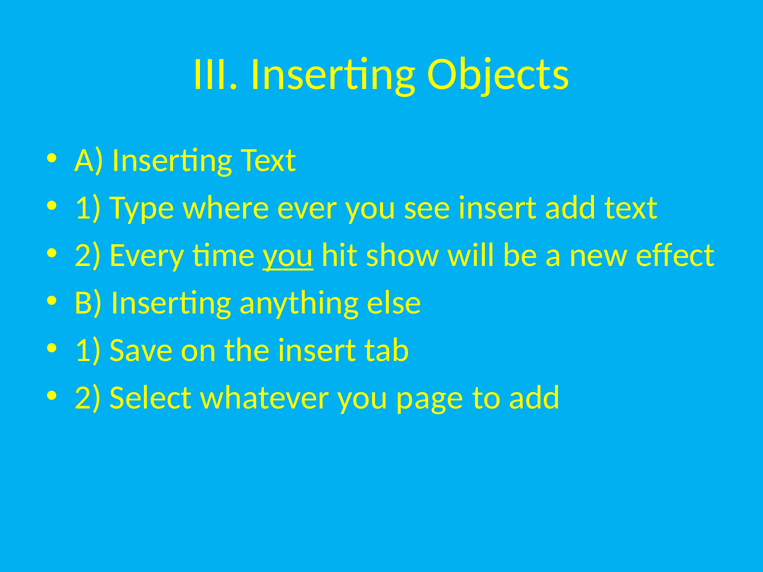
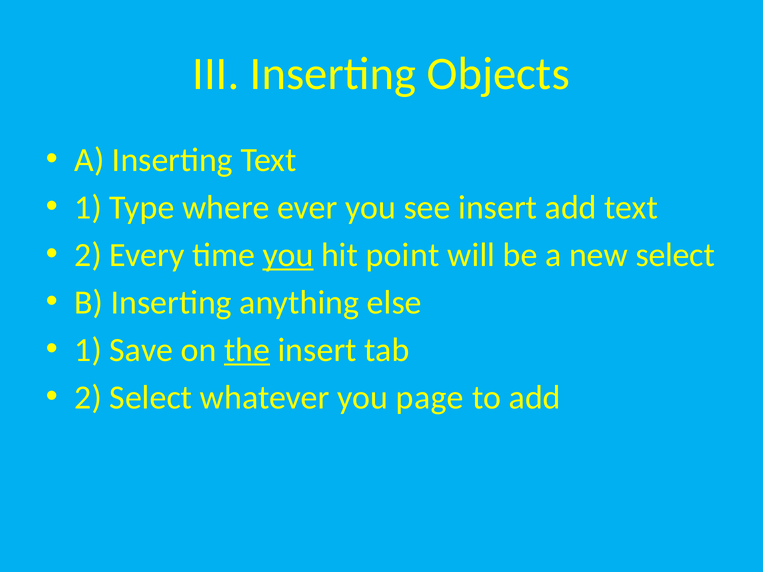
show: show -> point
new effect: effect -> select
the underline: none -> present
